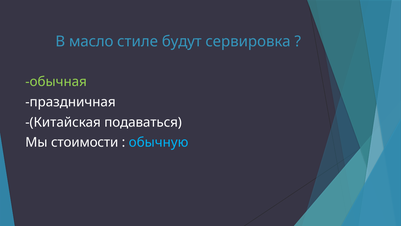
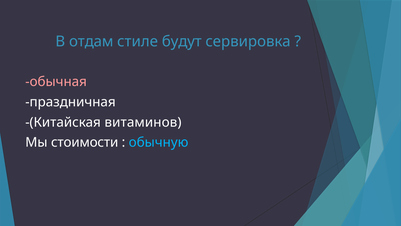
масло: масло -> отдам
обычная colour: light green -> pink
подаваться: подаваться -> витаминов
